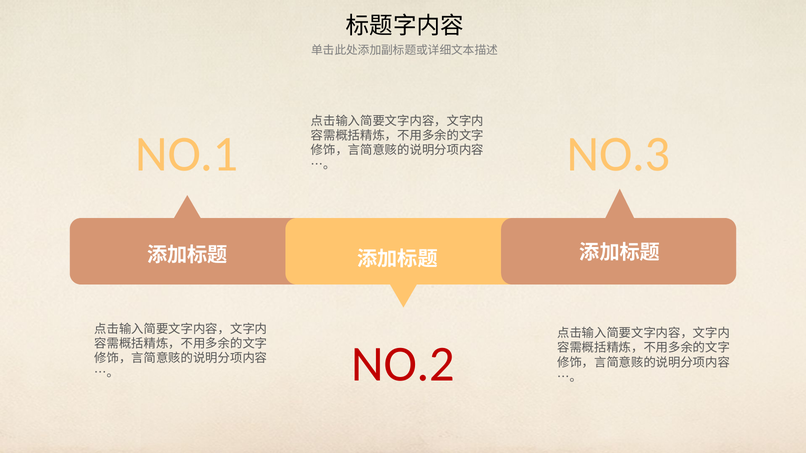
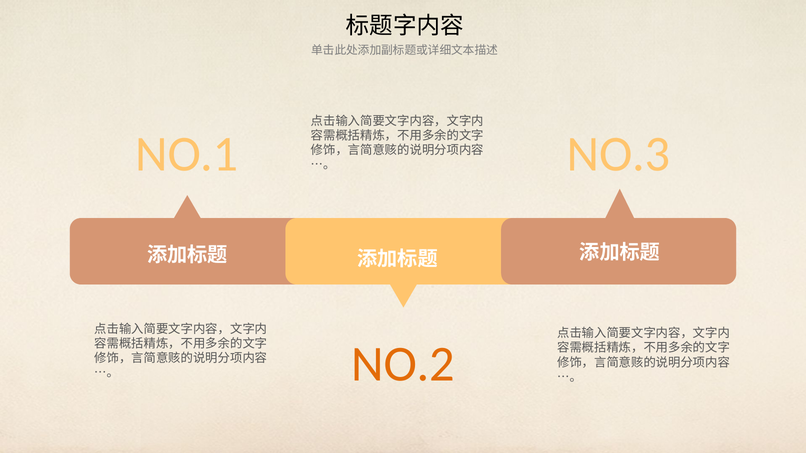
NO.2 colour: red -> orange
